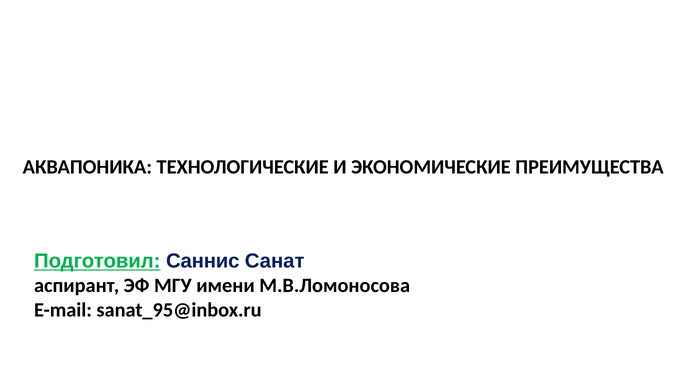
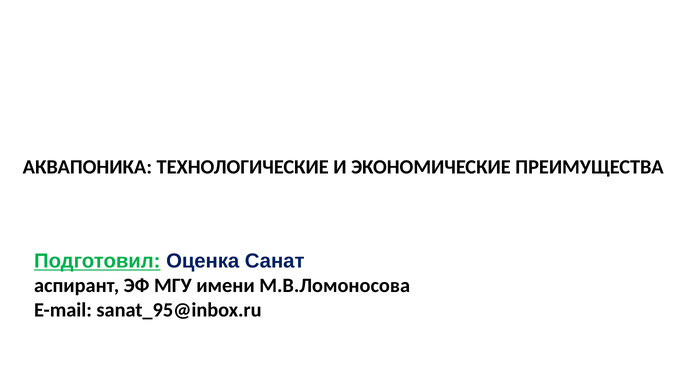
Саннис: Саннис -> Оценка
